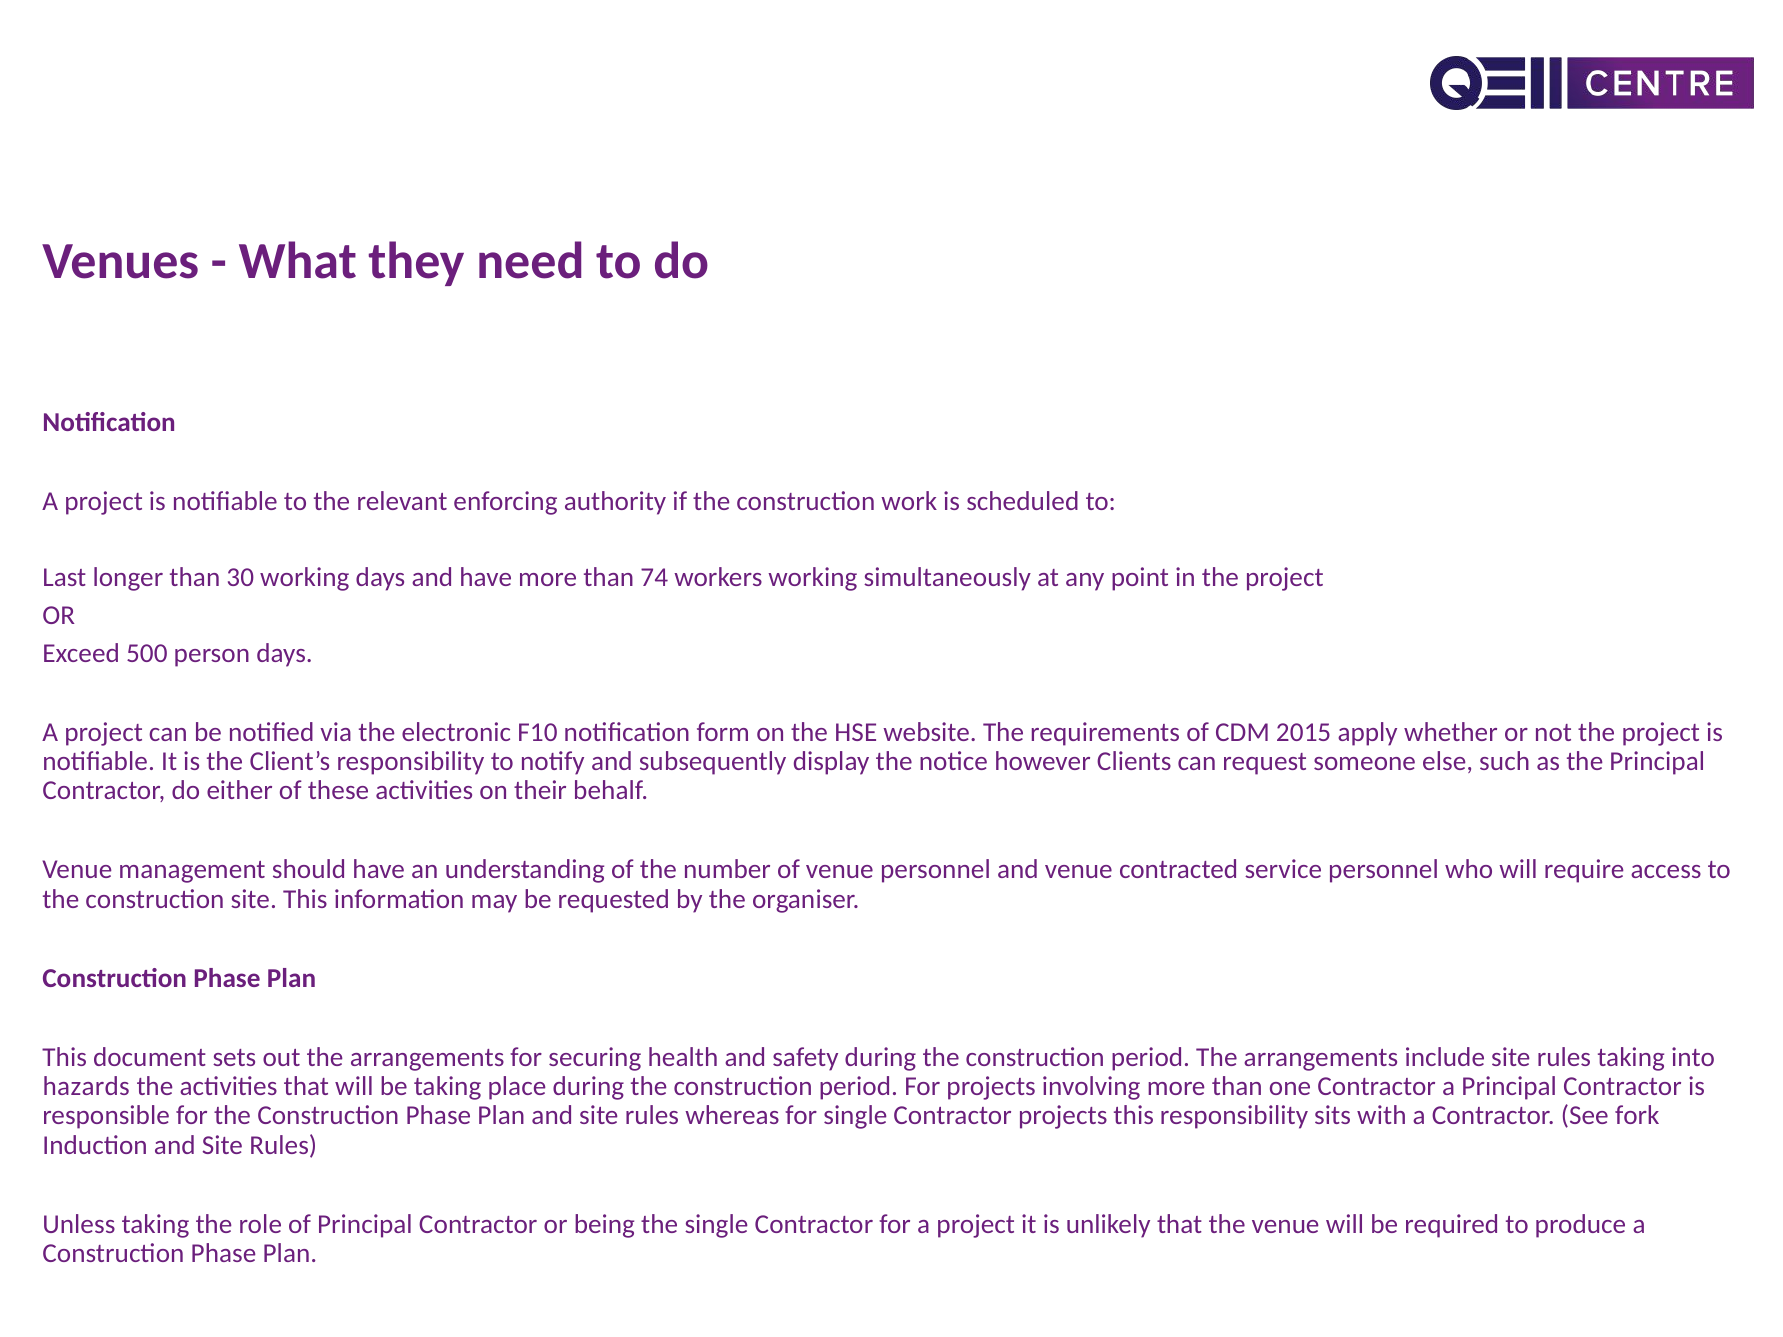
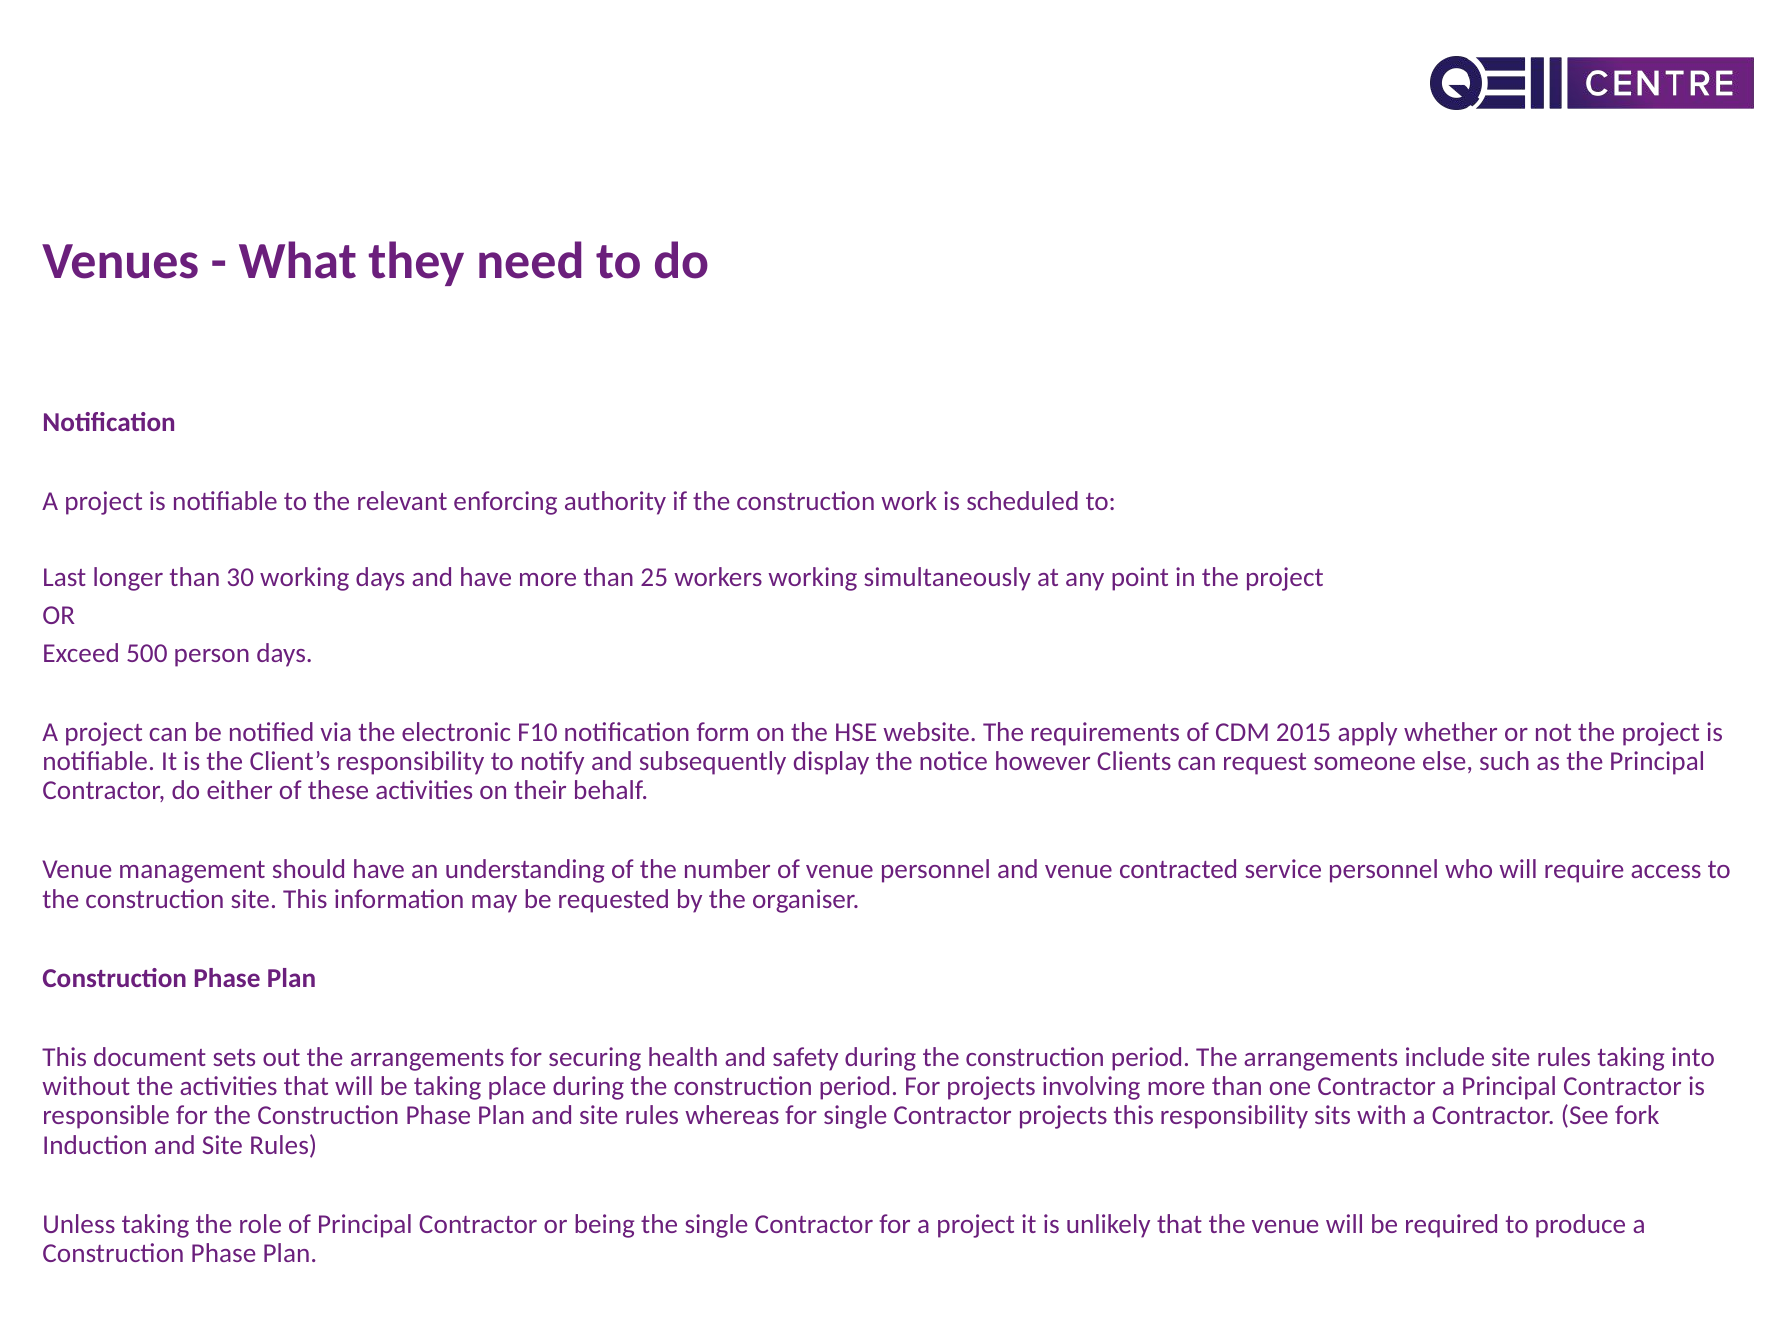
74: 74 -> 25
hazards: hazards -> without
